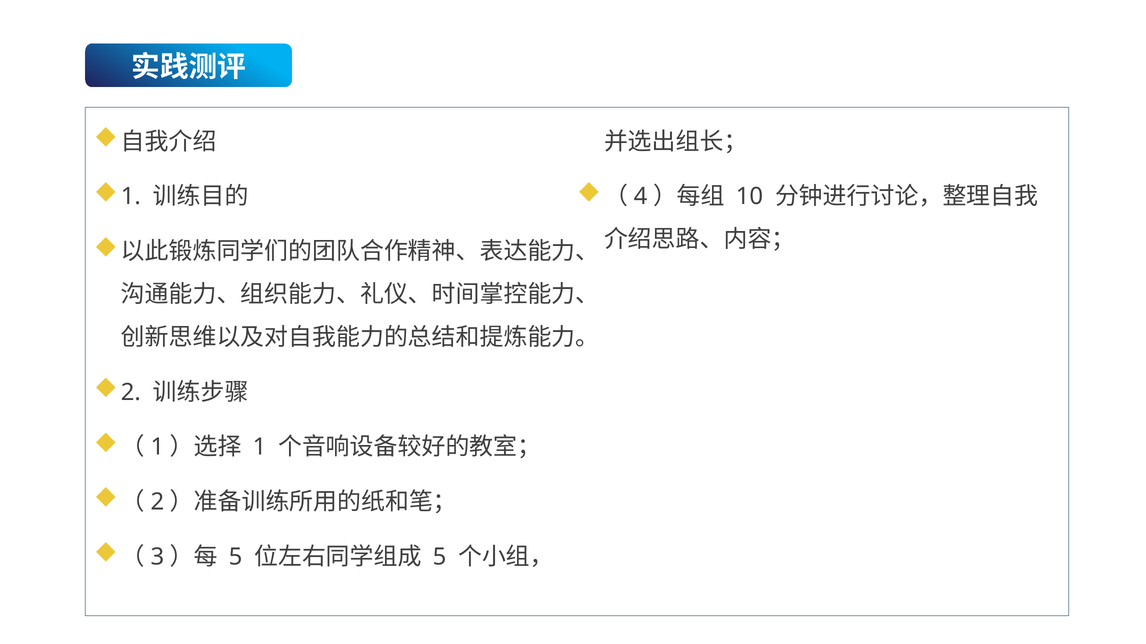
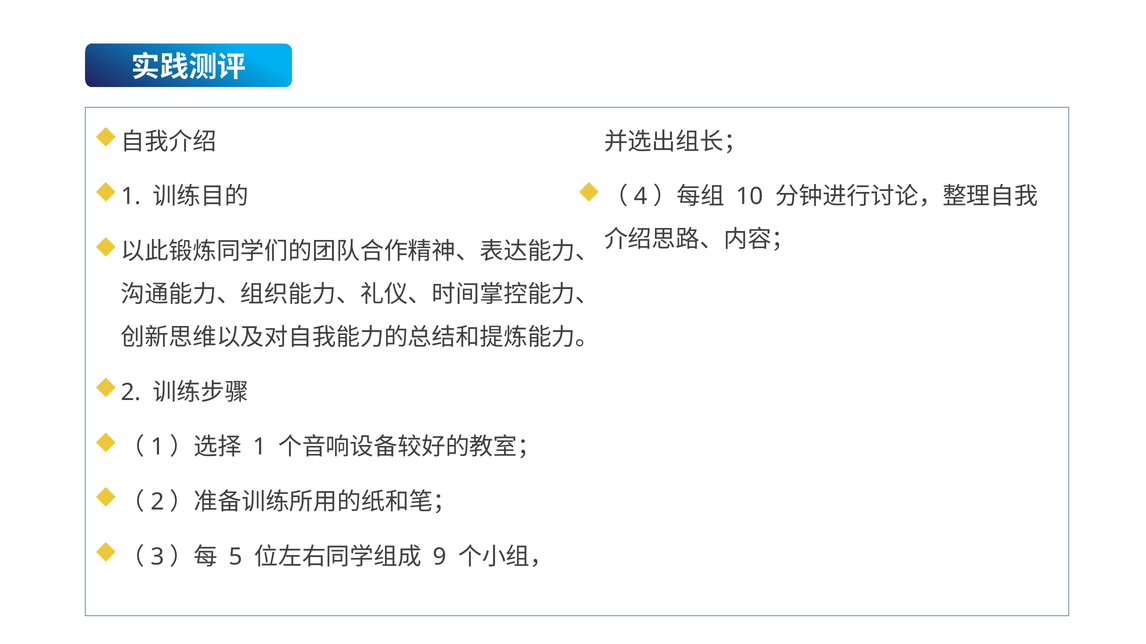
5 at (439, 557): 5 -> 9
